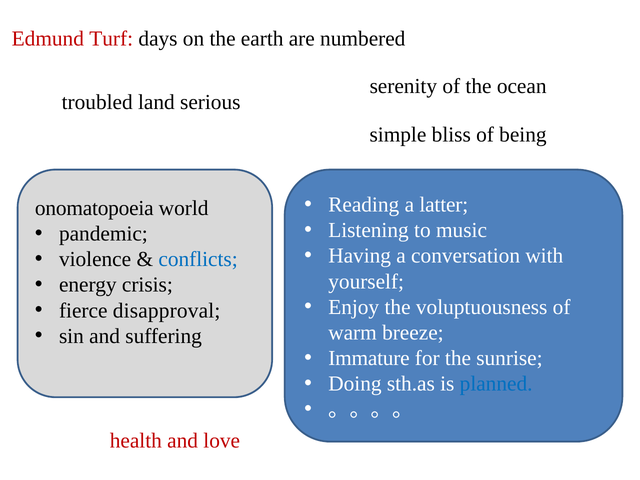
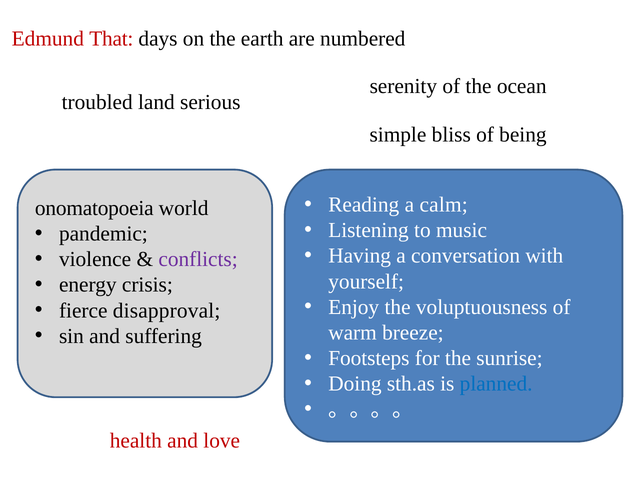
Turf: Turf -> That
latter: latter -> calm
conflicts colour: blue -> purple
Immature: Immature -> Footsteps
